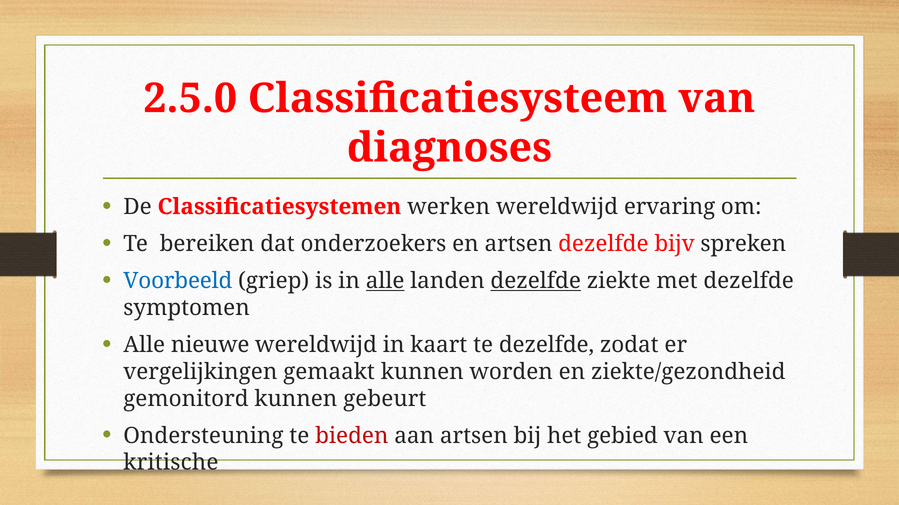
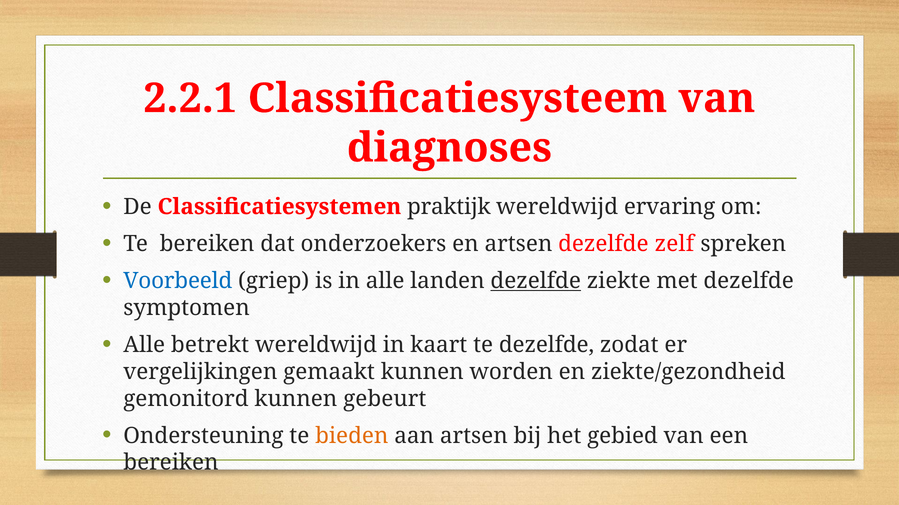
2.5.0: 2.5.0 -> 2.2.1
werken: werken -> praktijk
bijv: bijv -> zelf
alle at (385, 281) underline: present -> none
nieuwe: nieuwe -> betrekt
bieden colour: red -> orange
kritische at (171, 463): kritische -> bereiken
